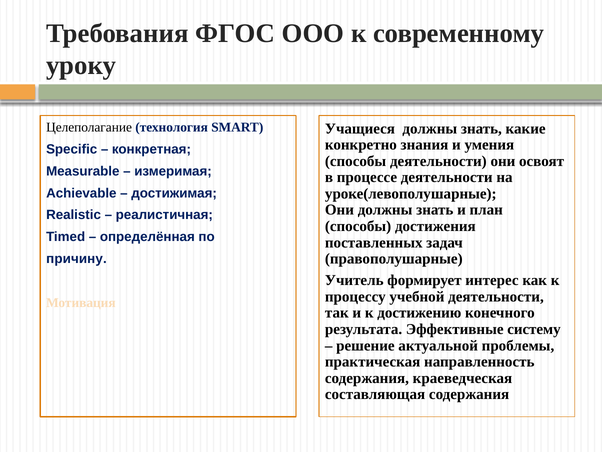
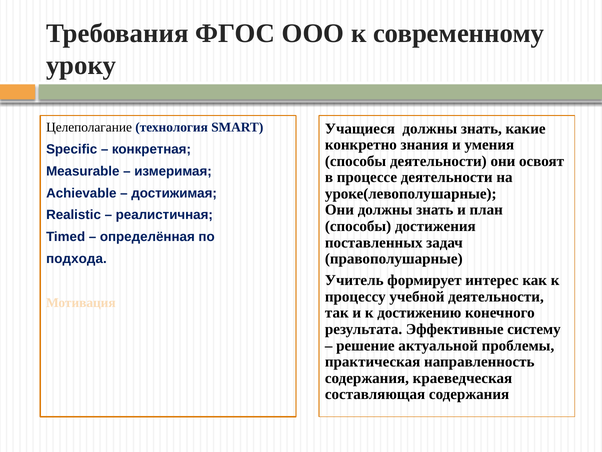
причину: причину -> подхода
